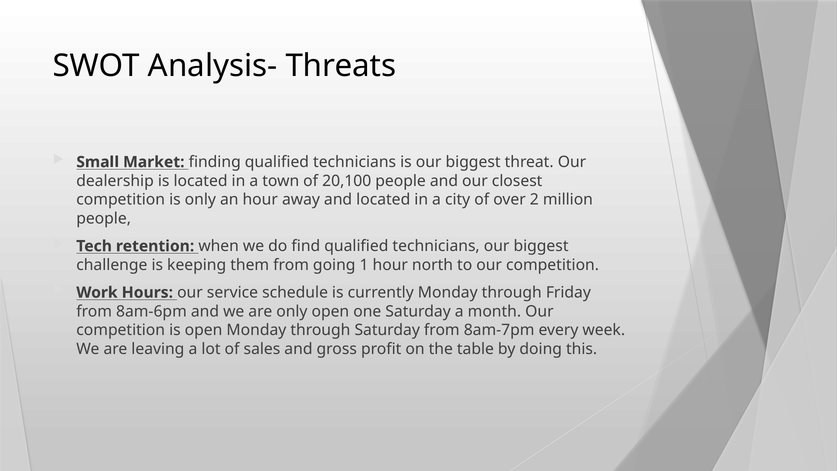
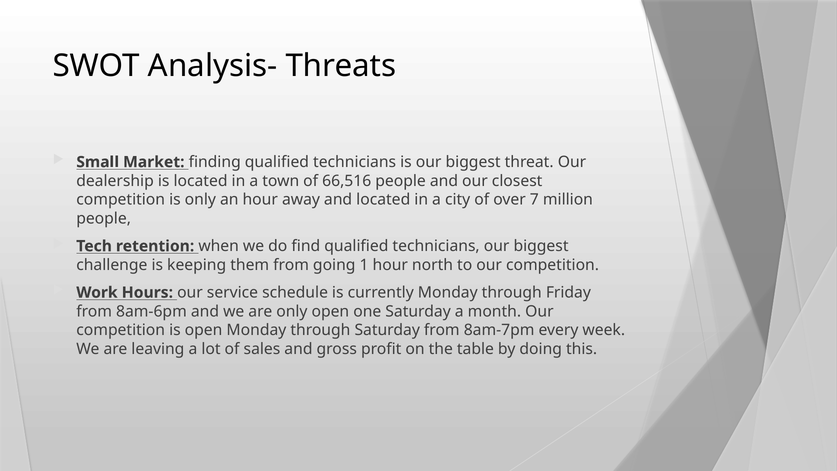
20,100: 20,100 -> 66,516
2: 2 -> 7
